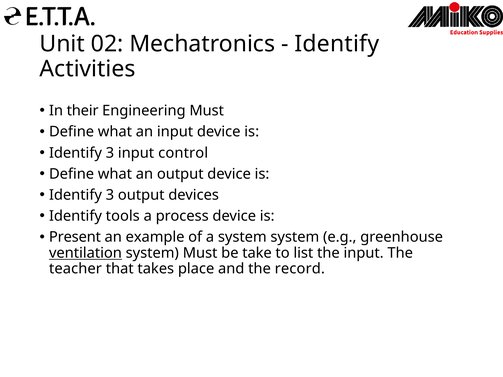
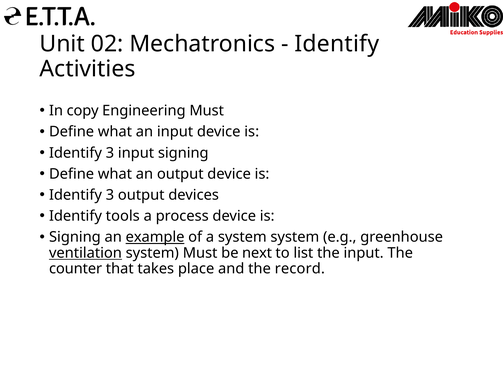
their: their -> copy
input control: control -> signing
Present at (75, 237): Present -> Signing
example underline: none -> present
take: take -> next
teacher: teacher -> counter
